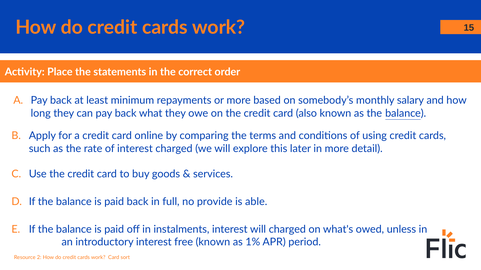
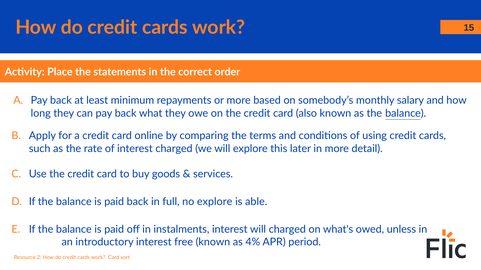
no provide: provide -> explore
1%: 1% -> 4%
